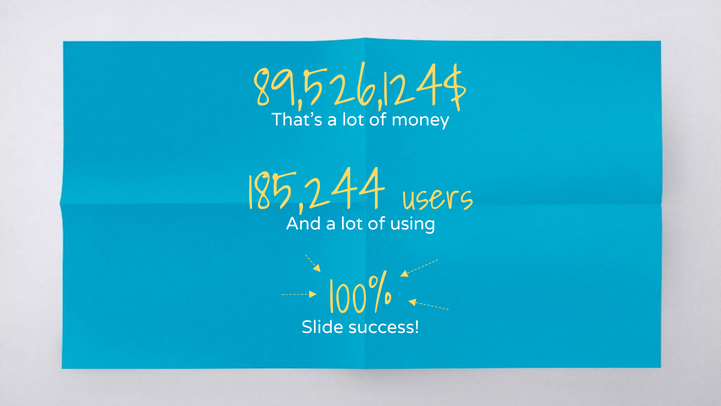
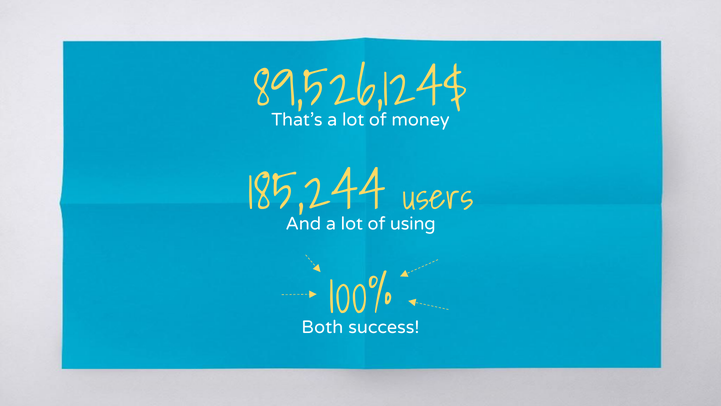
Slide: Slide -> Both
